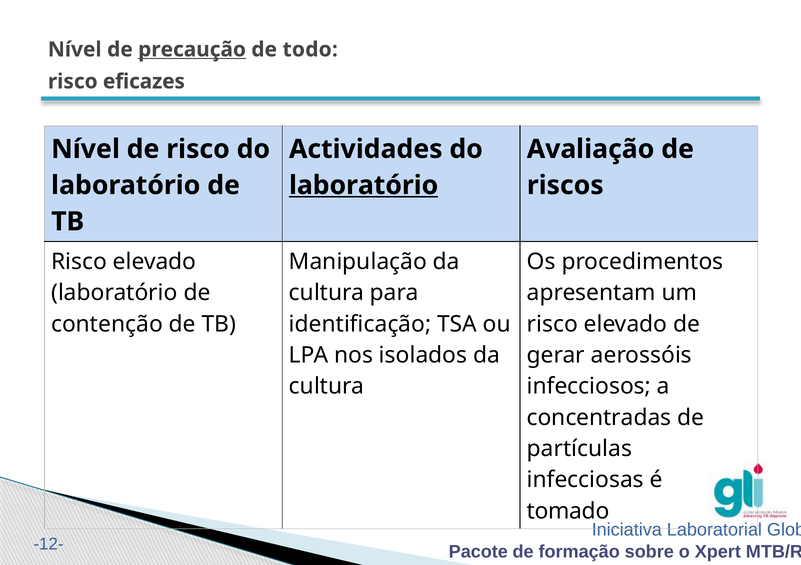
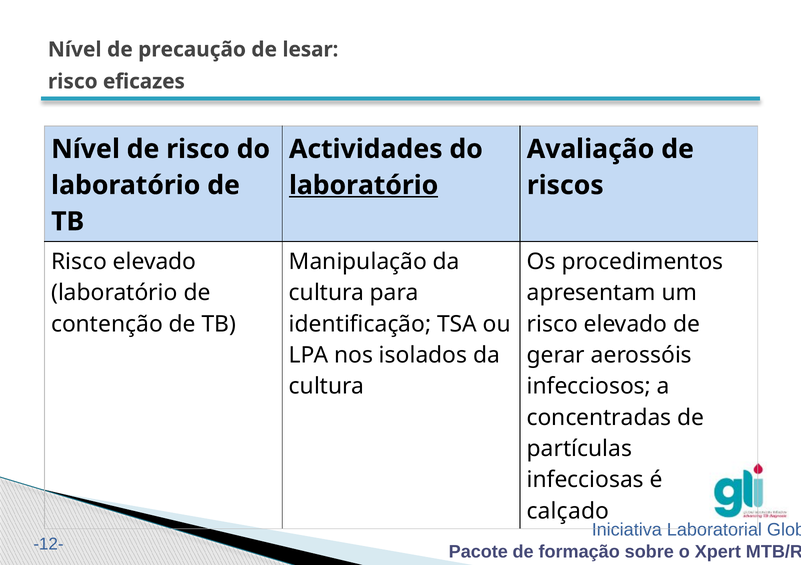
precaução underline: present -> none
todo: todo -> lesar
tomado: tomado -> calçado
